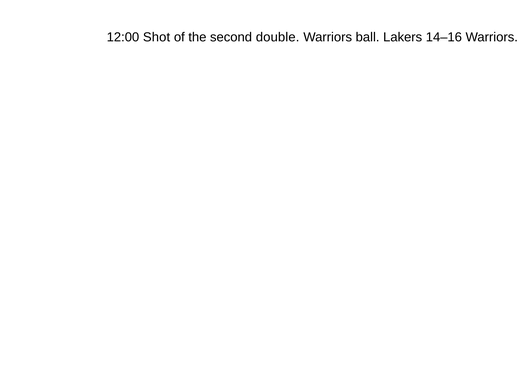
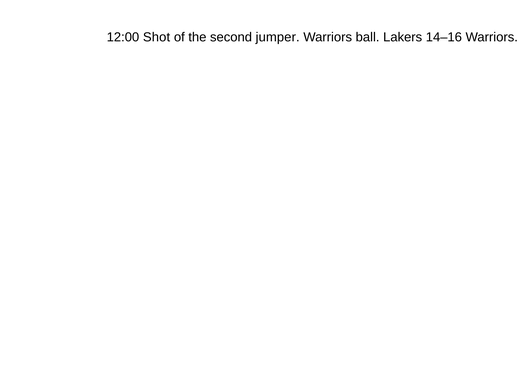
double: double -> jumper
